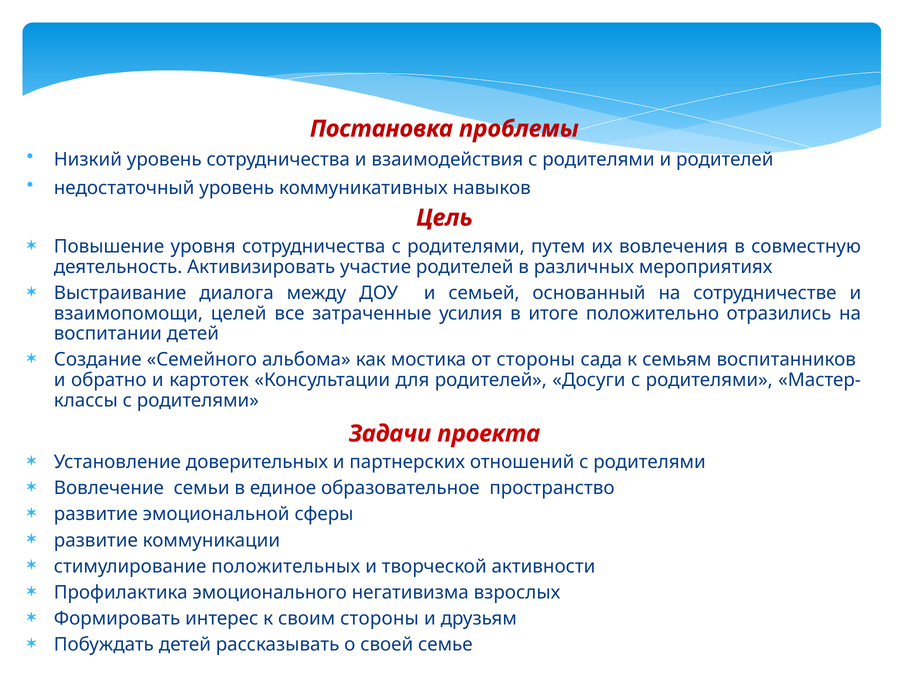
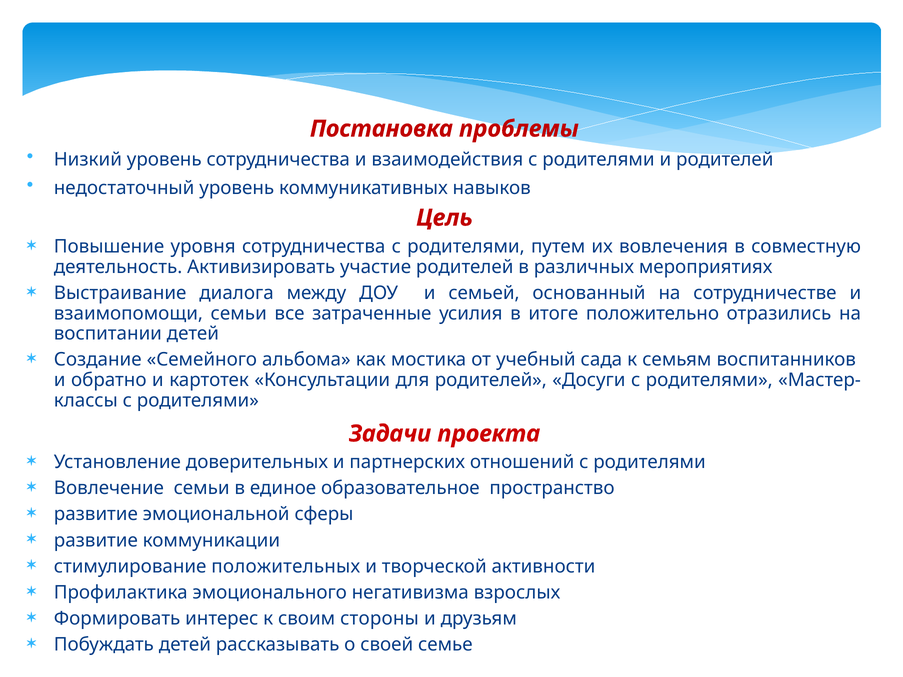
взаимопомощи целей: целей -> семьи
от стороны: стороны -> учебный
